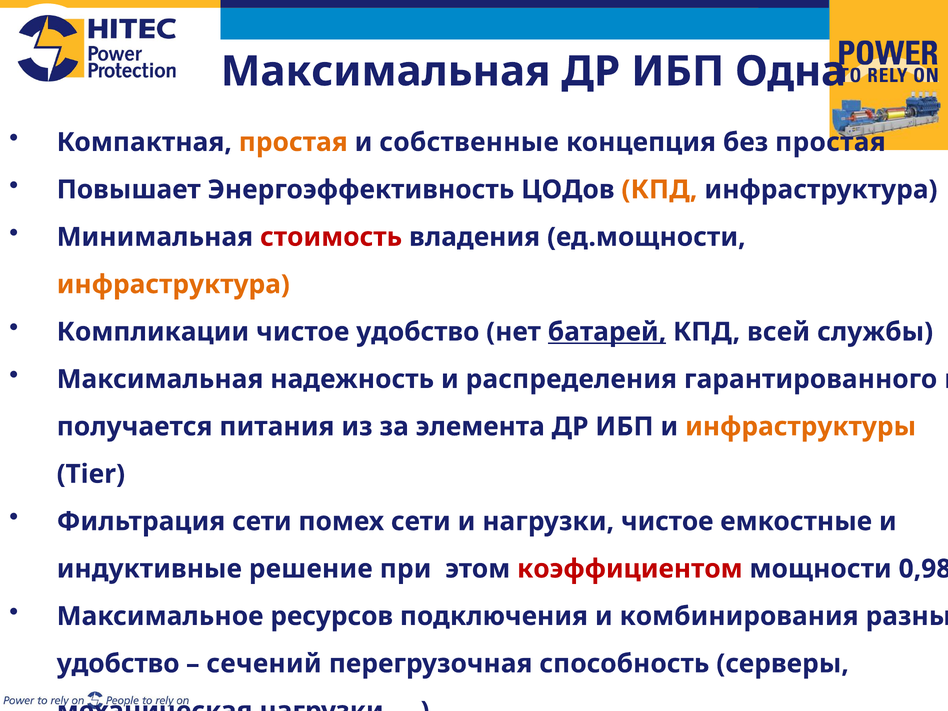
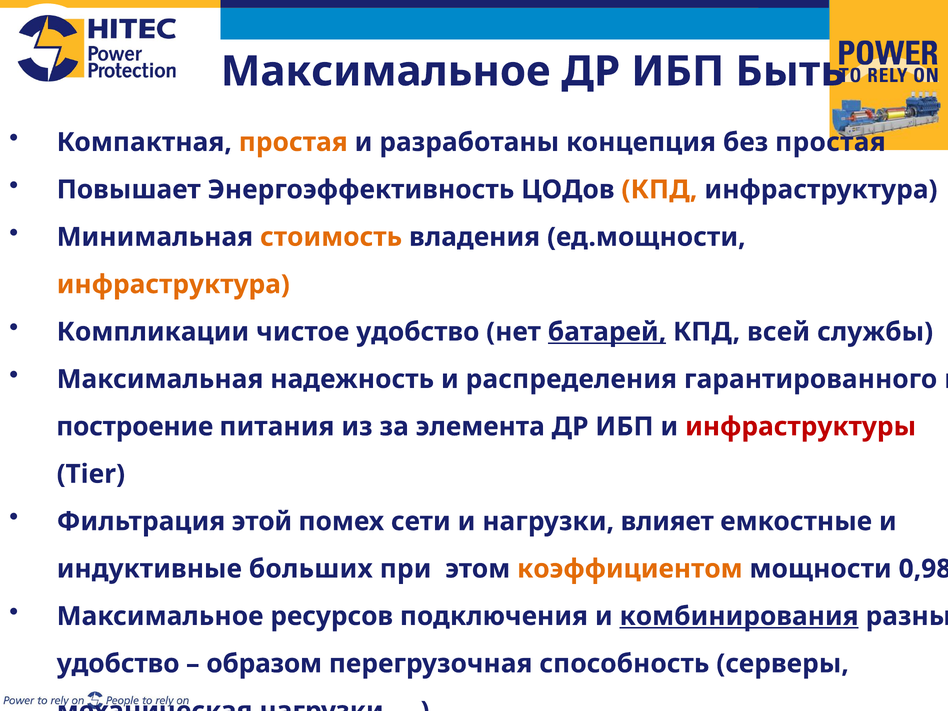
Mаксимальная at (386, 71): Mаксимальная -> Максимальное
Одна: Одна -> Быть
собственные: собственные -> разработаны
стоимость colour: red -> orange
получается: получается -> построение
инфраструктуры colour: orange -> red
Фильтрация сети: сети -> этой
нагрузки чистое: чистое -> влияет
решение: решение -> больших
коэффициентом colour: red -> orange
комбинирования underline: none -> present
сечений: сечений -> образом
